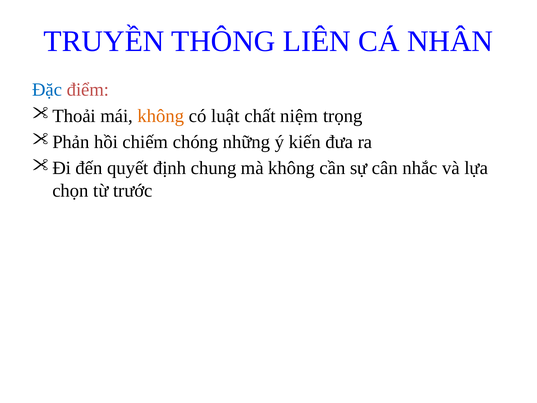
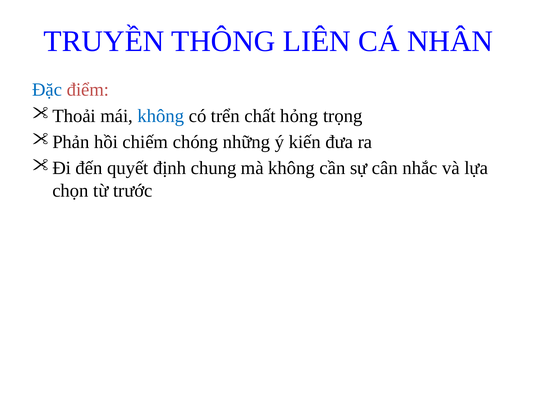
không at (161, 116) colour: orange -> blue
luật: luật -> trển
niệm: niệm -> hỏng
